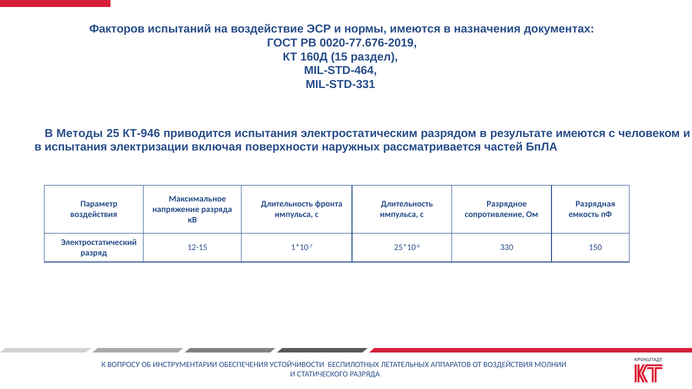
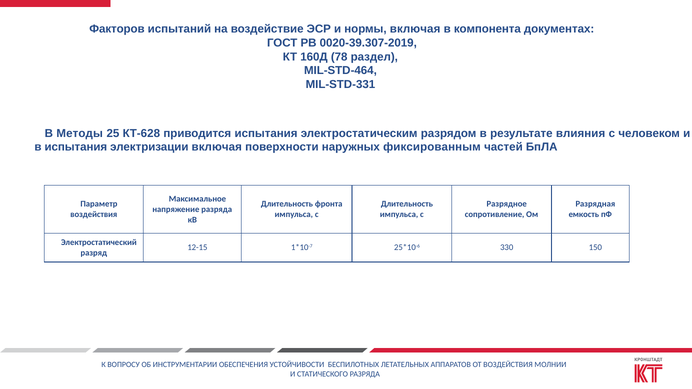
нормы имеются: имеются -> включая
назначения: назначения -> компонента
0020-77.676-2019: 0020-77.676-2019 -> 0020-39.307-2019
15: 15 -> 78
КТ-946: КТ-946 -> КТ-628
результате имеются: имеются -> влияния
рассматривается: рассматривается -> фиксированным
